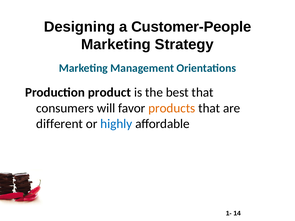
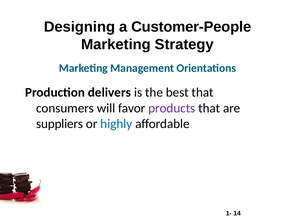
product: product -> delivers
products colour: orange -> purple
different: different -> suppliers
